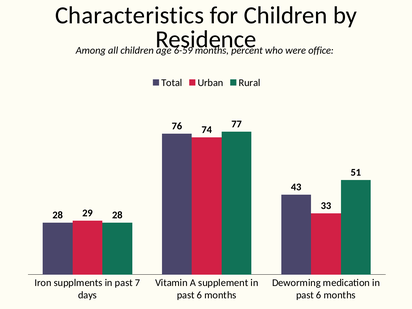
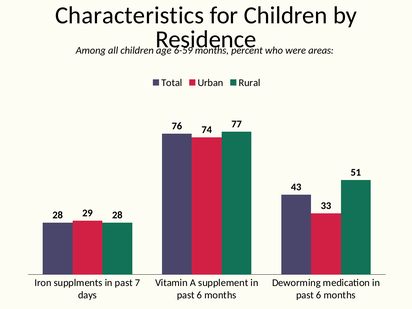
office: office -> areas
